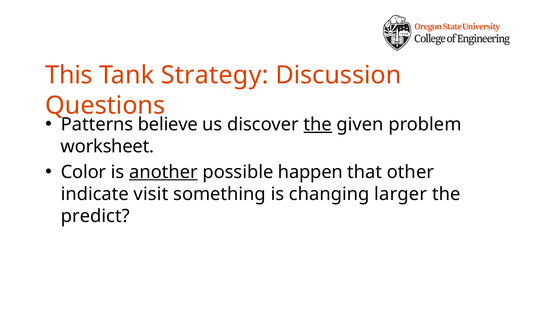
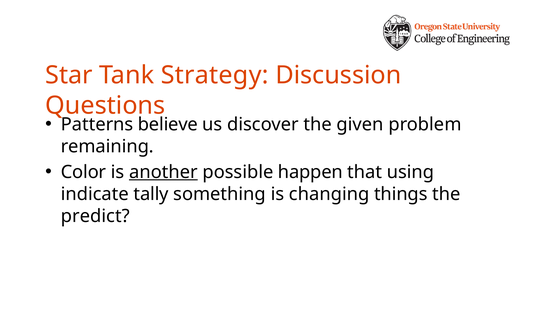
This: This -> Star
the at (318, 125) underline: present -> none
worksheet: worksheet -> remaining
other: other -> using
visit: visit -> tally
larger: larger -> things
